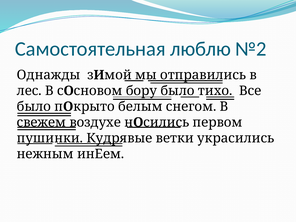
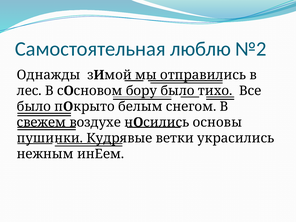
первом: первом -> основы
